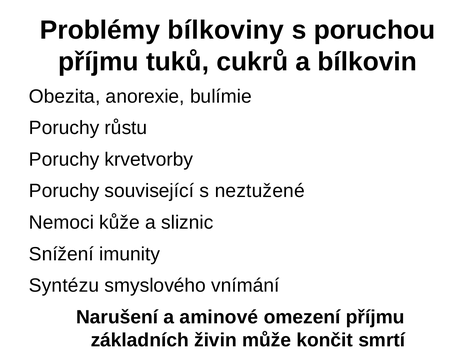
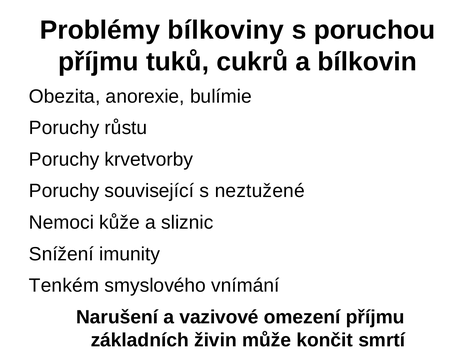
Syntézu: Syntézu -> Tenkém
aminové: aminové -> vazivové
